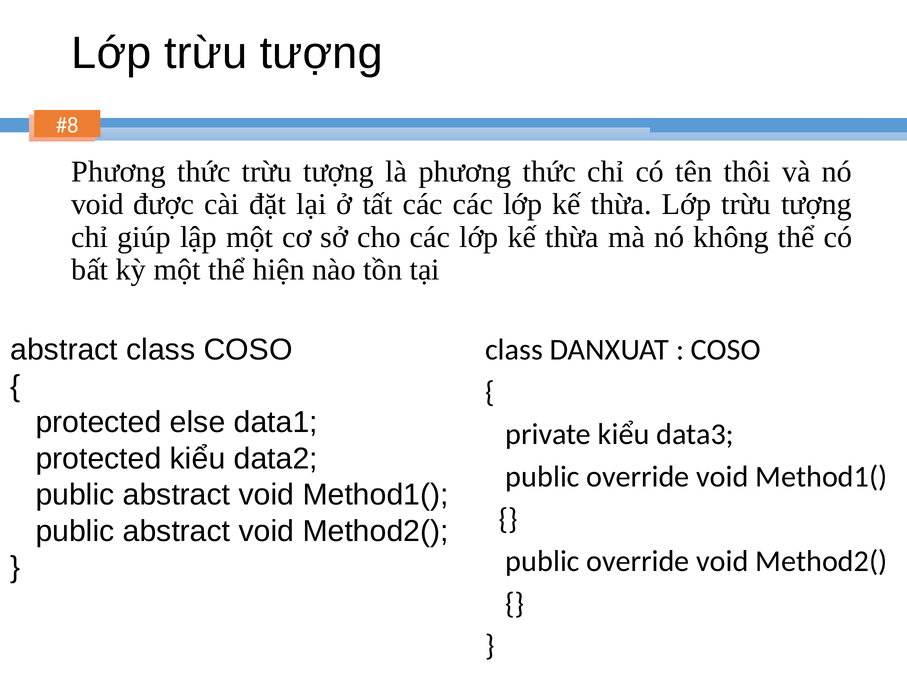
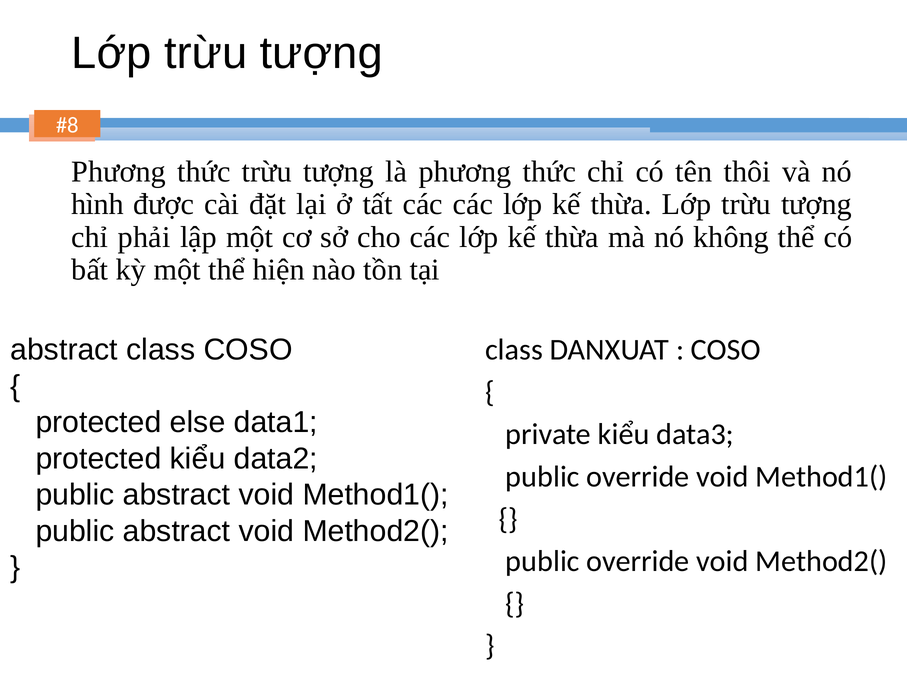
void at (98, 204): void -> hình
giúp: giúp -> phải
